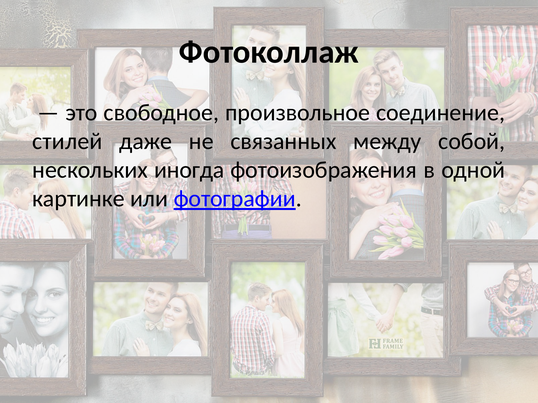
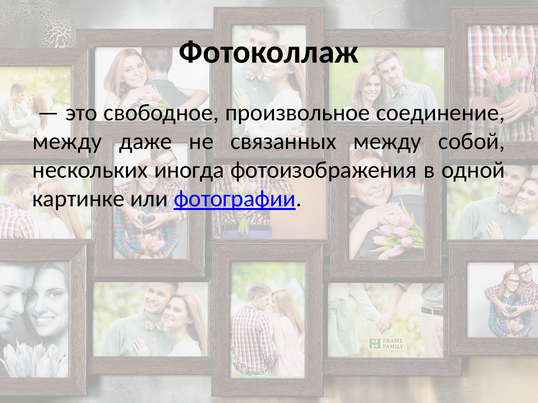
стилей at (67, 142): стилей -> между
